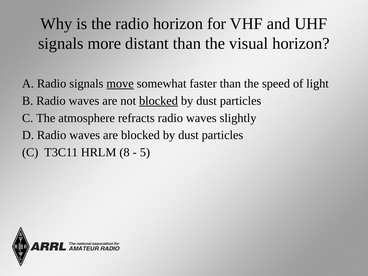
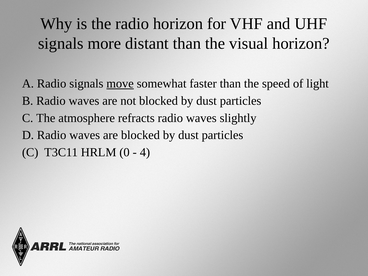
blocked at (159, 101) underline: present -> none
8: 8 -> 0
5: 5 -> 4
